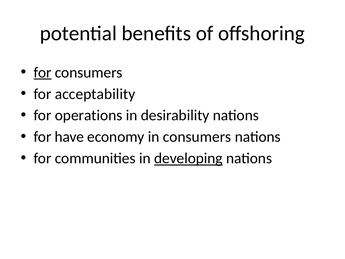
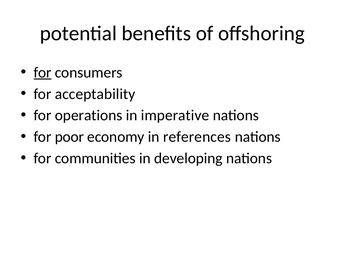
desirability: desirability -> imperative
have: have -> poor
in consumers: consumers -> references
developing underline: present -> none
